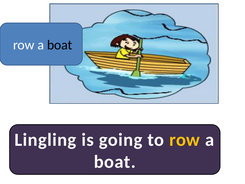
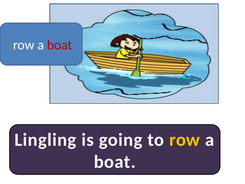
boat at (60, 45) colour: black -> red
